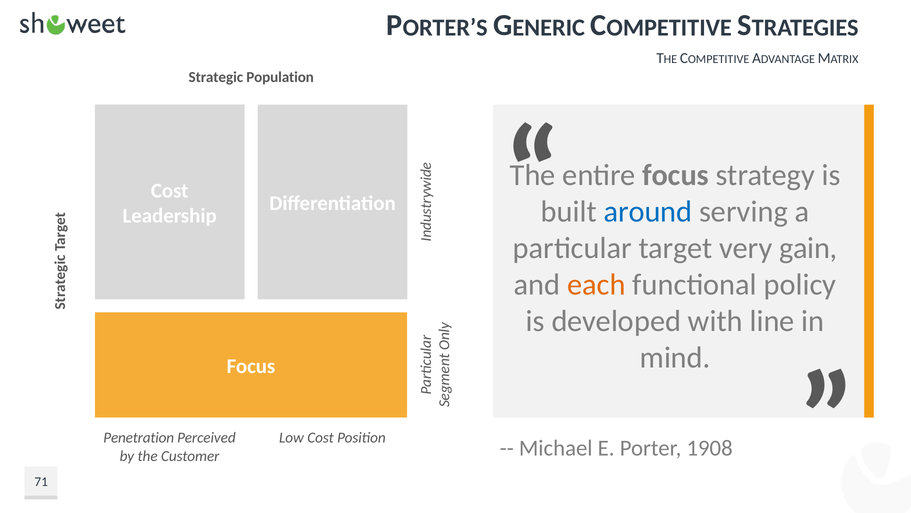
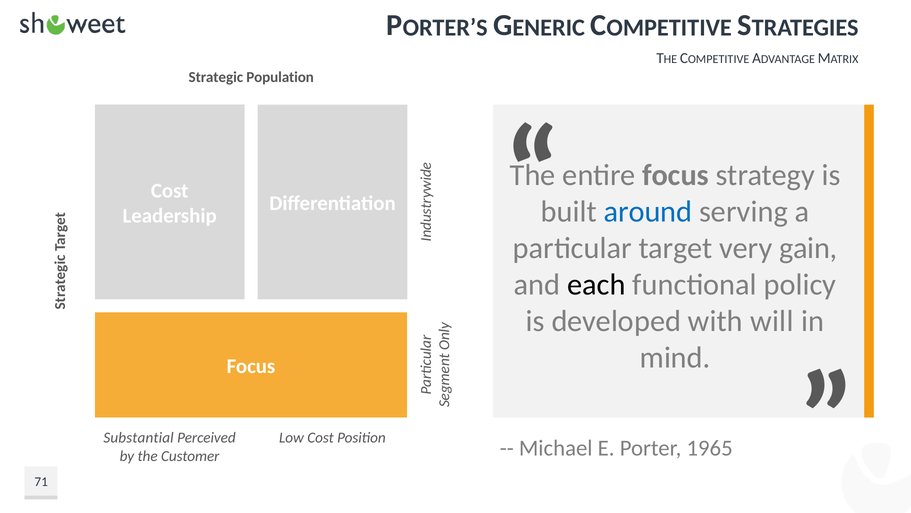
each colour: orange -> black
line: line -> will
Penetration: Penetration -> Substantial
1908: 1908 -> 1965
